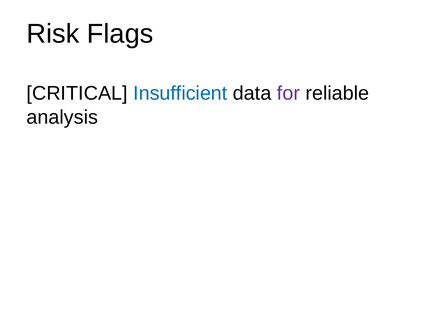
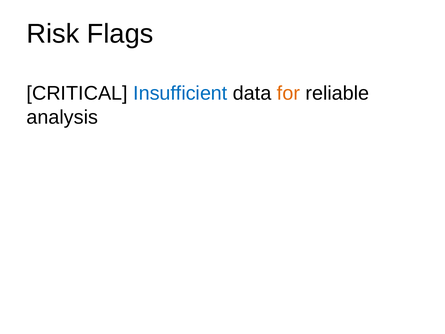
for colour: purple -> orange
